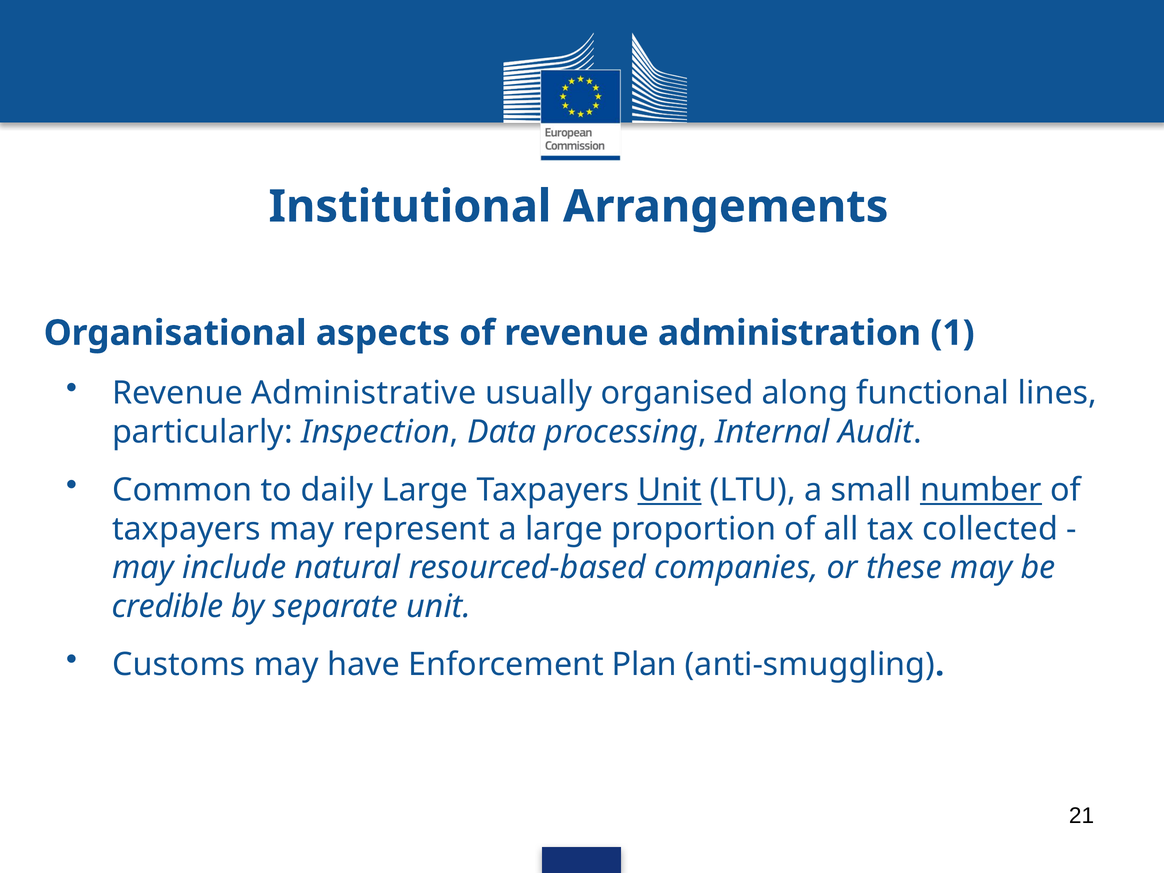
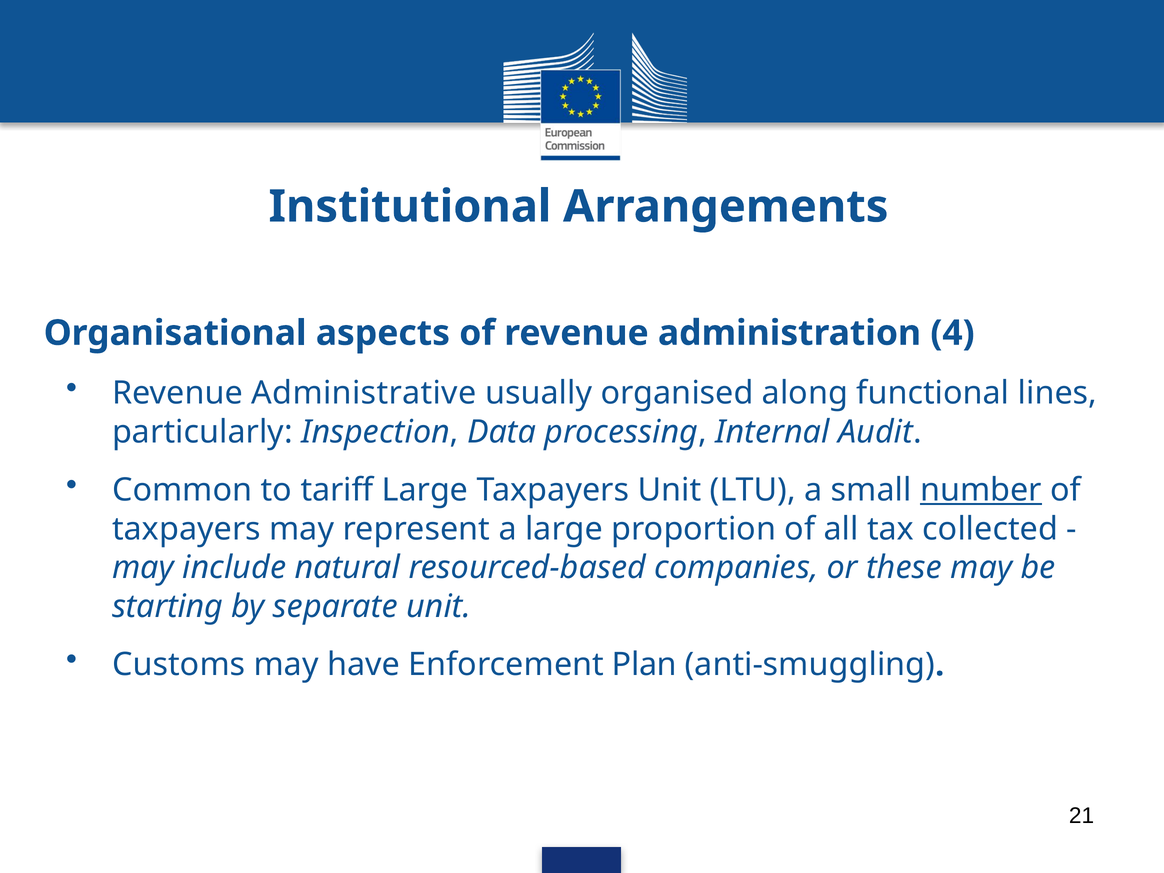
1: 1 -> 4
daily: daily -> tariff
Unit at (669, 490) underline: present -> none
credible: credible -> starting
